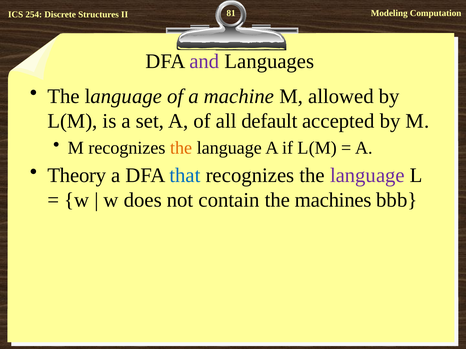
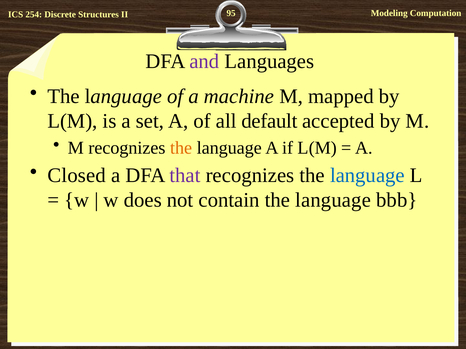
81: 81 -> 95
allowed: allowed -> mapped
Theory: Theory -> Closed
that colour: blue -> purple
language at (367, 176) colour: purple -> blue
contain the machines: machines -> language
